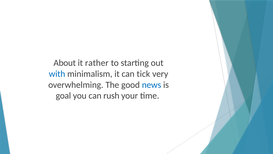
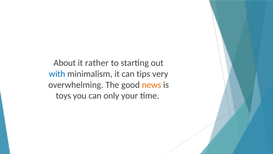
tick: tick -> tips
news colour: blue -> orange
goal: goal -> toys
rush: rush -> only
